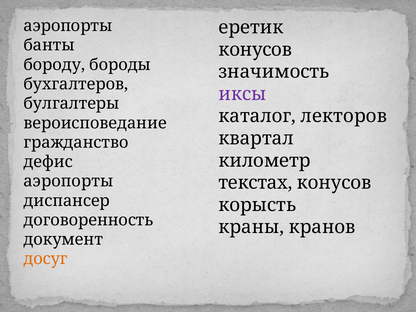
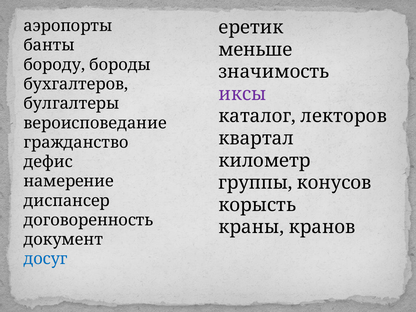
конусов at (255, 50): конусов -> меньше
аэропорты at (69, 181): аэропорты -> намерение
текстах: текстах -> группы
досуг colour: orange -> blue
